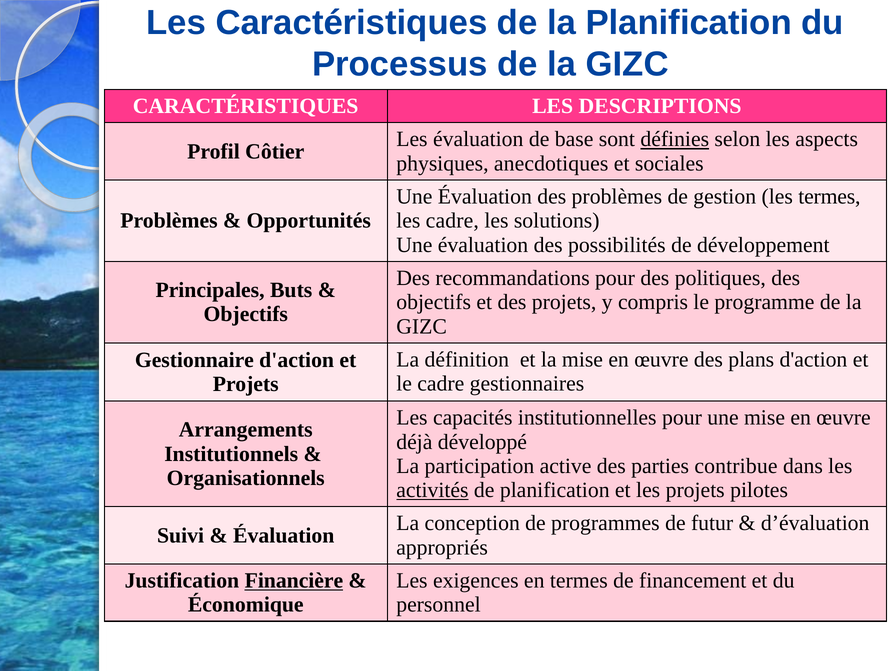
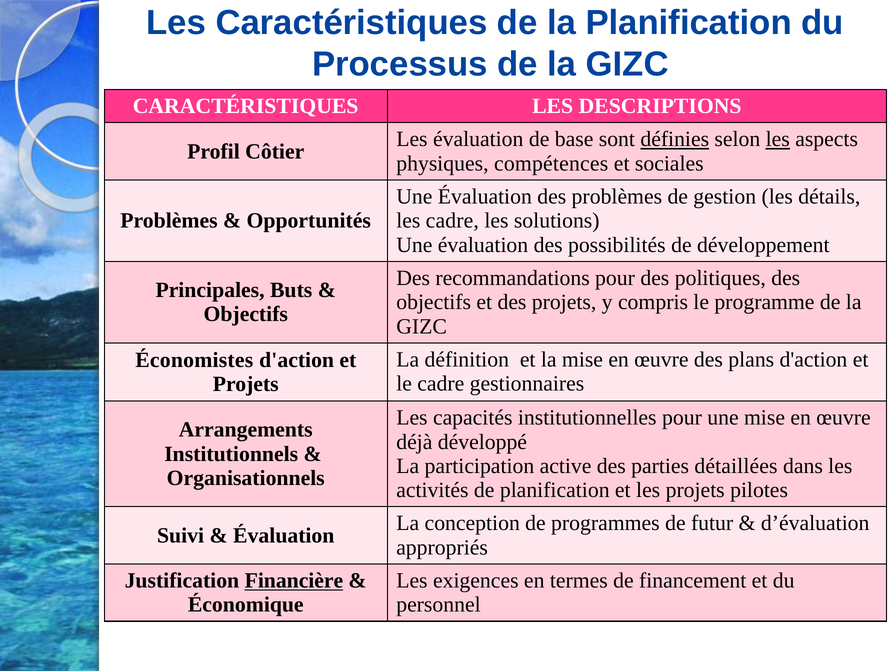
les at (778, 139) underline: none -> present
anecdotiques: anecdotiques -> compétences
les termes: termes -> détails
Gestionnaire: Gestionnaire -> Économistes
contribue: contribue -> détaillées
activités underline: present -> none
